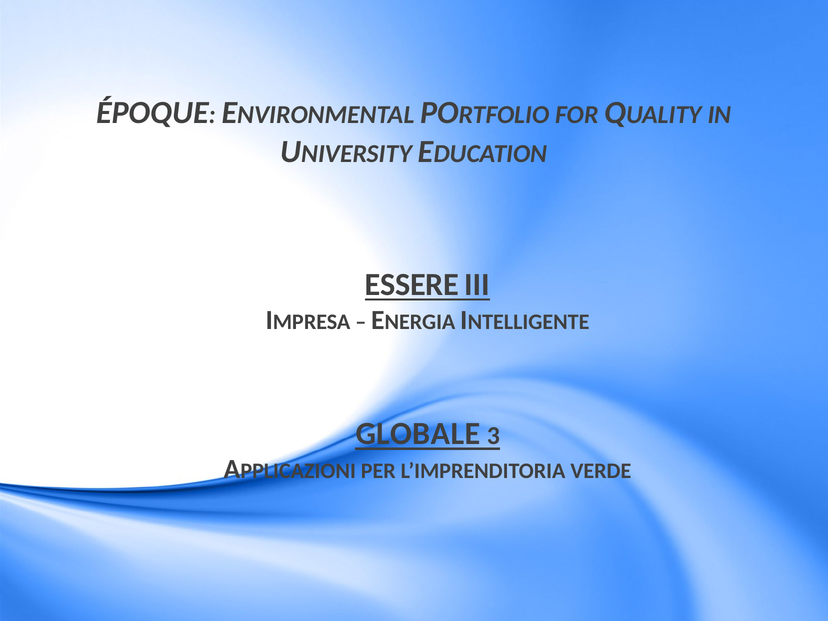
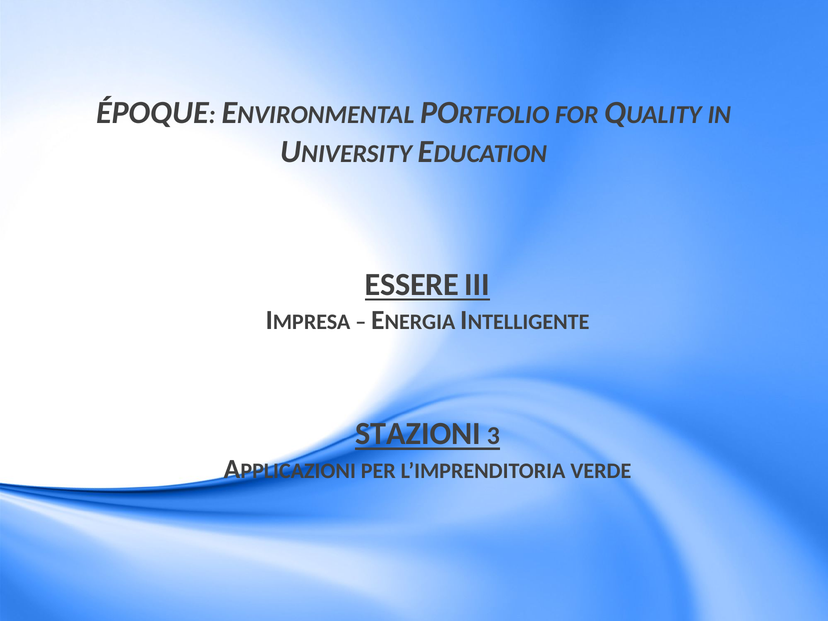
GLOBALE: GLOBALE -> STAZIONI
